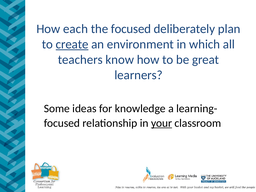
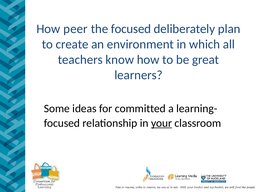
each: each -> peer
create underline: present -> none
knowledge: knowledge -> committed
